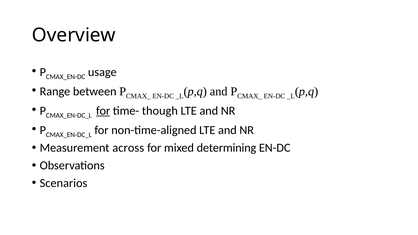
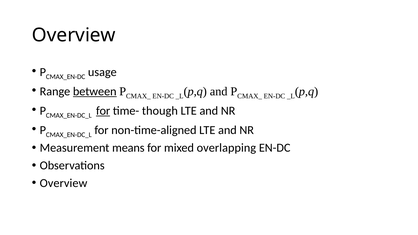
between underline: none -> present
across: across -> means
determining: determining -> overlapping
Scenarios at (64, 183): Scenarios -> Overview
